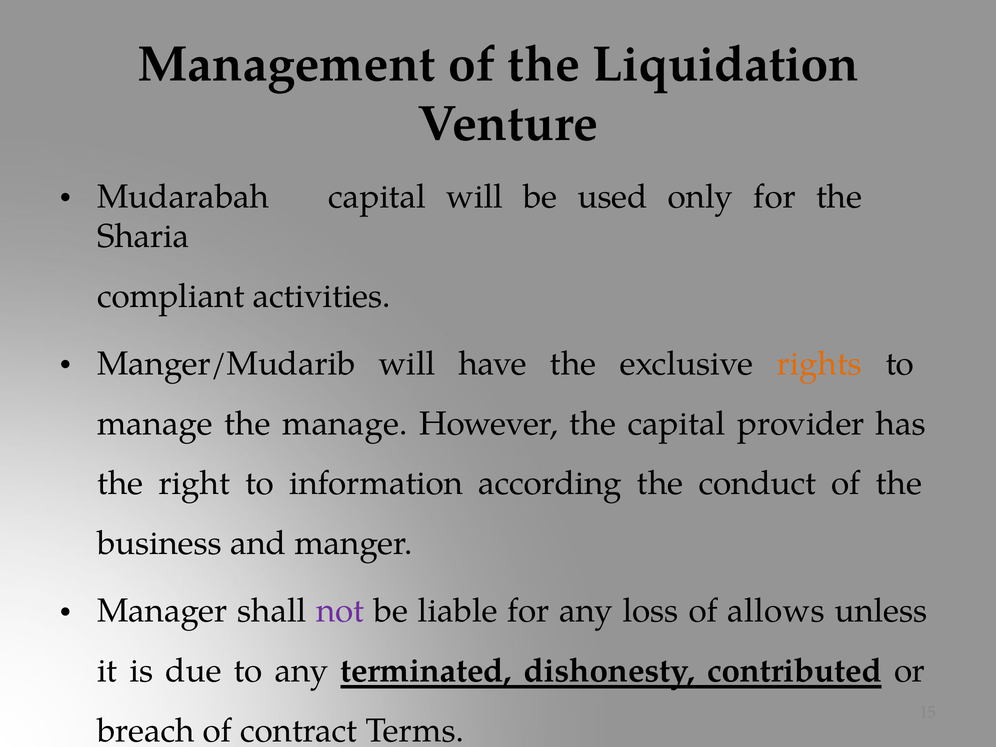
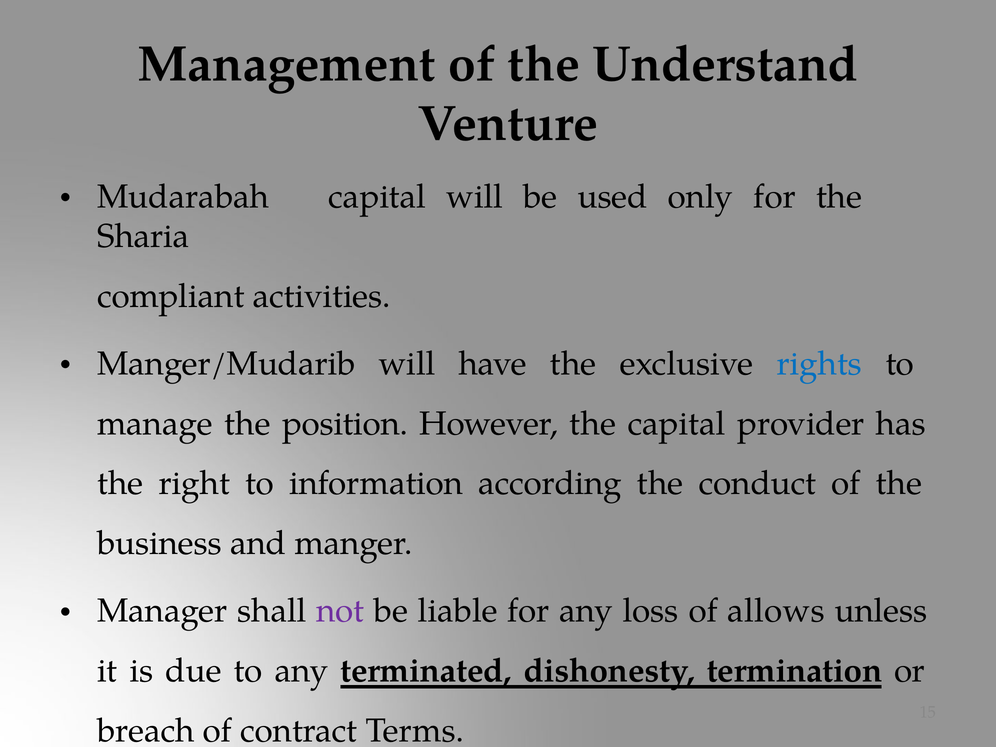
Liquidation: Liquidation -> Understand
rights colour: orange -> blue
the manage: manage -> position
contributed: contributed -> termination
